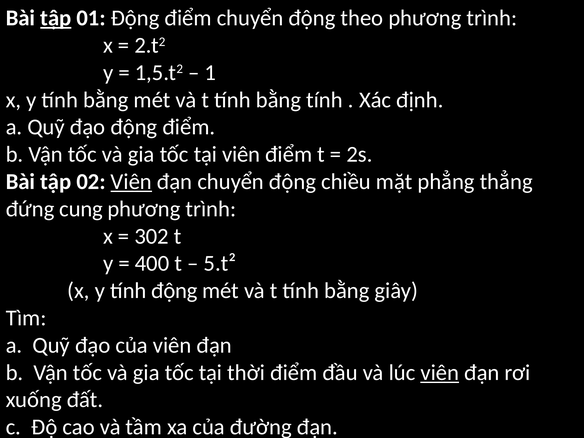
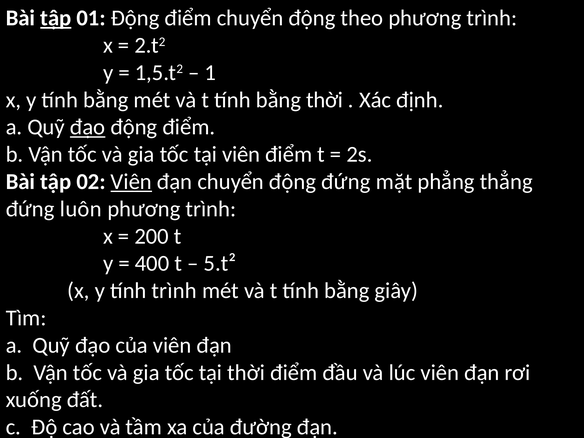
bằng tính: tính -> thời
đạo at (88, 127) underline: none -> present
động chiều: chiều -> đứng
cung: cung -> luôn
302: 302 -> 200
tính động: động -> trình
viên at (440, 373) underline: present -> none
